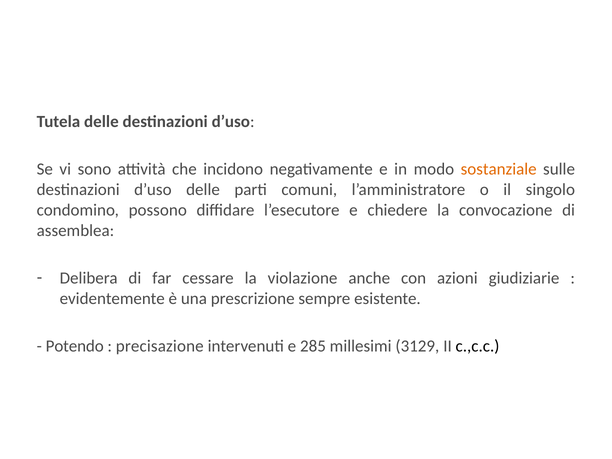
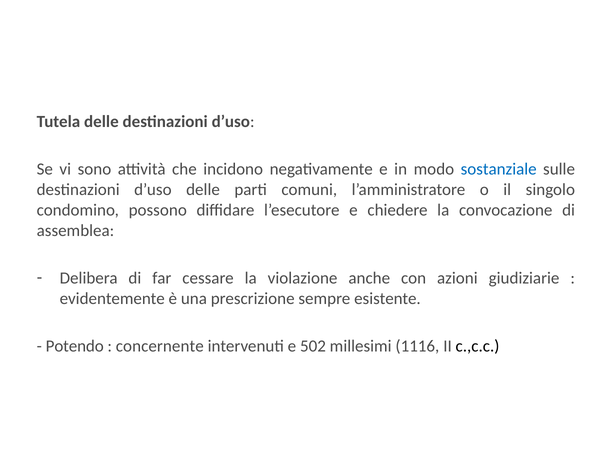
sostanziale colour: orange -> blue
precisazione: precisazione -> concernente
285: 285 -> 502
3129: 3129 -> 1116
